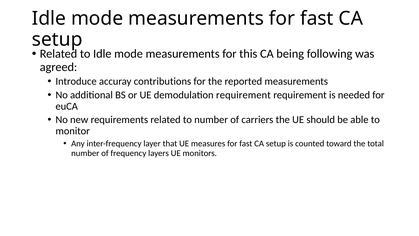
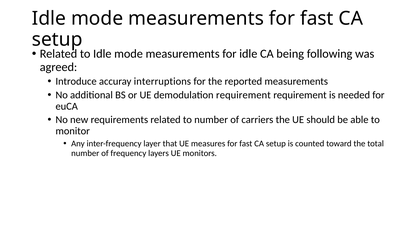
for this: this -> idle
contributions: contributions -> interruptions
